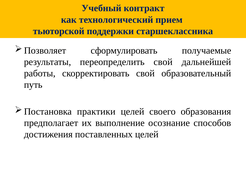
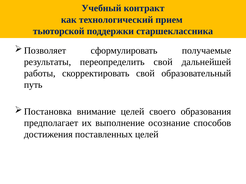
практики: практики -> внимание
